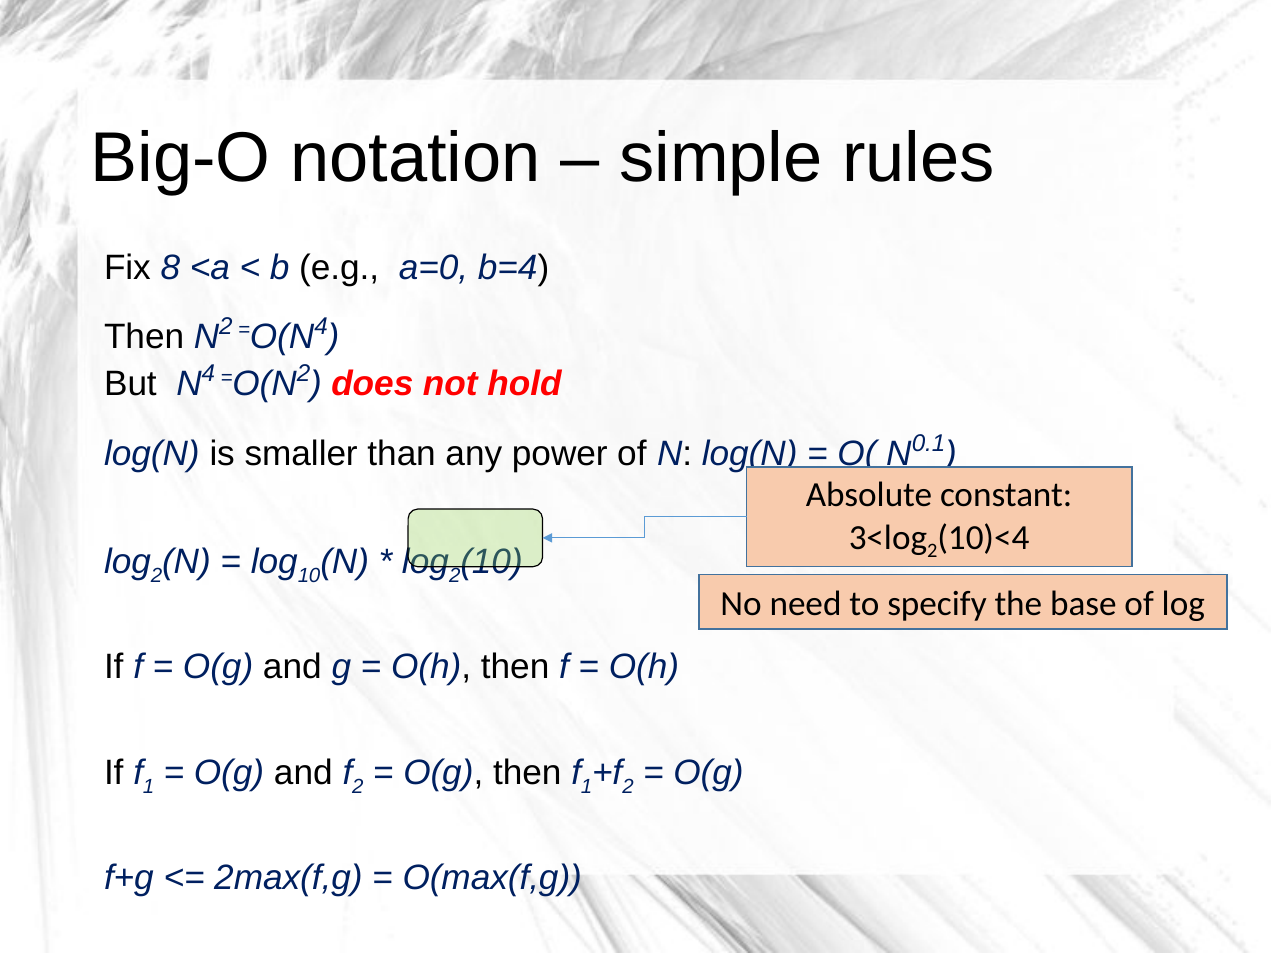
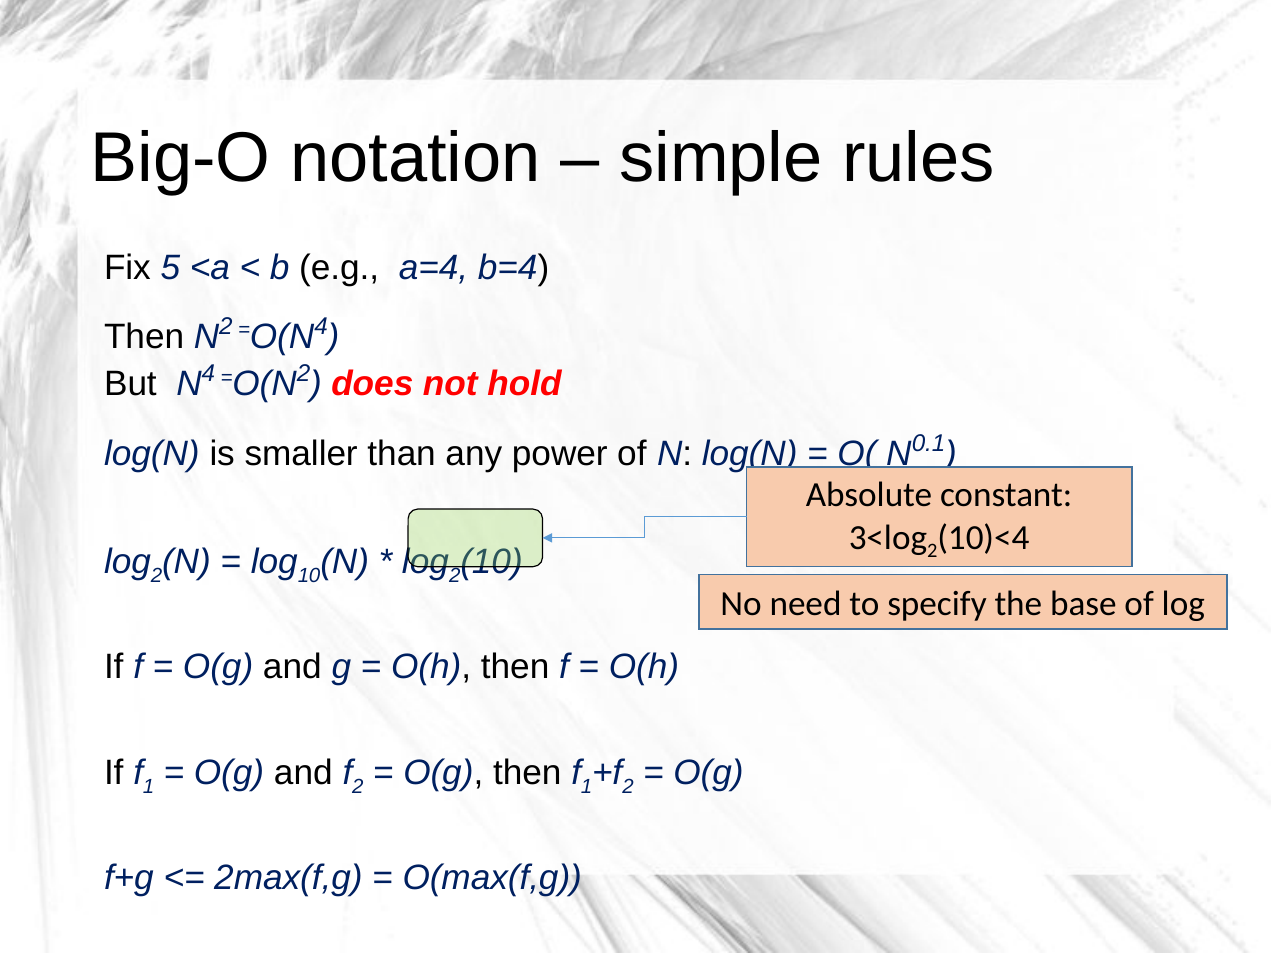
8: 8 -> 5
a=0: a=0 -> a=4
